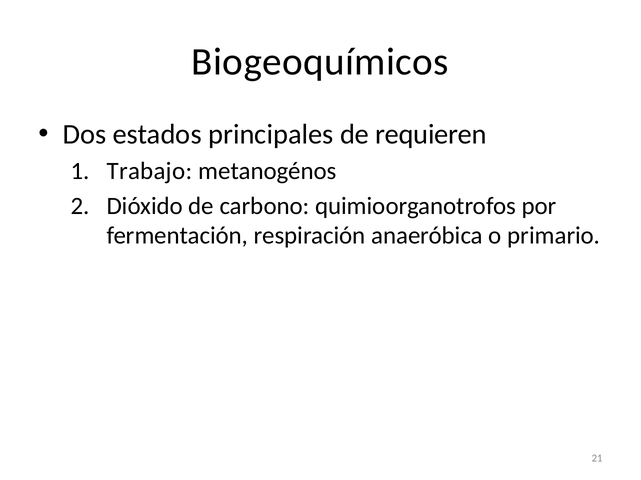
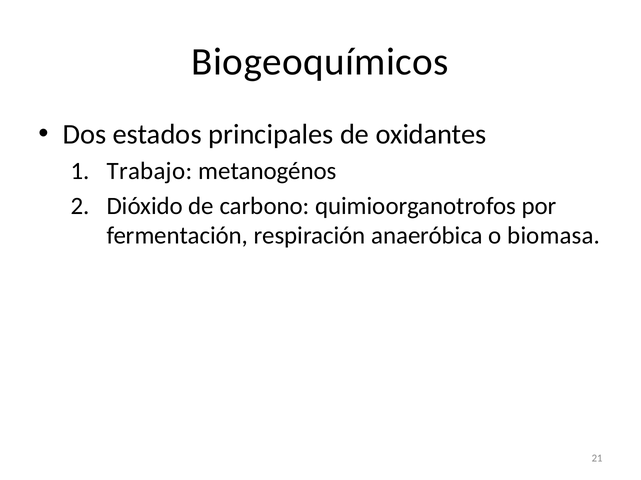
requieren: requieren -> oxidantes
primario: primario -> biomasa
